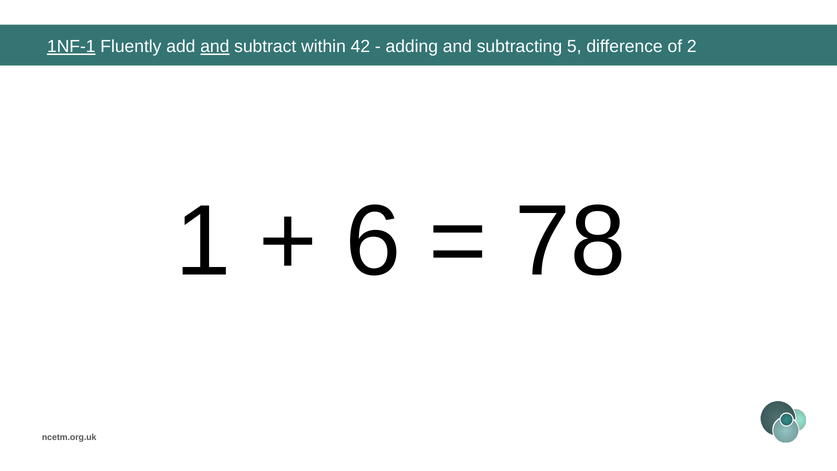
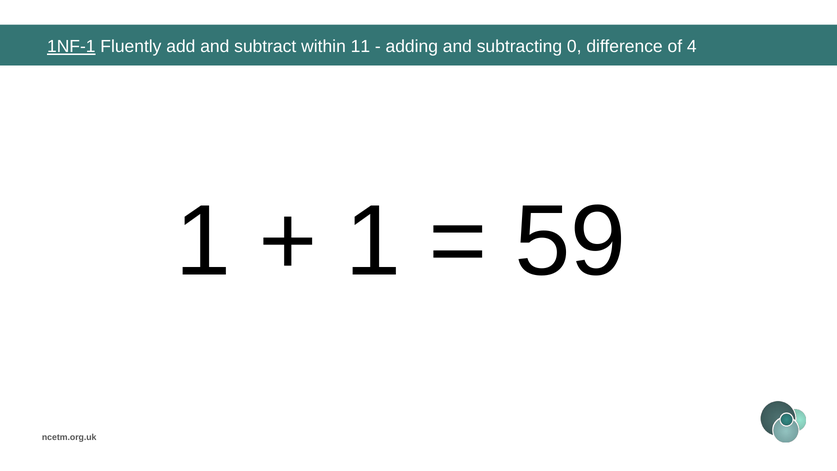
and at (215, 47) underline: present -> none
42: 42 -> 11
5: 5 -> 0
2: 2 -> 4
6 at (373, 242): 6 -> 1
78: 78 -> 59
